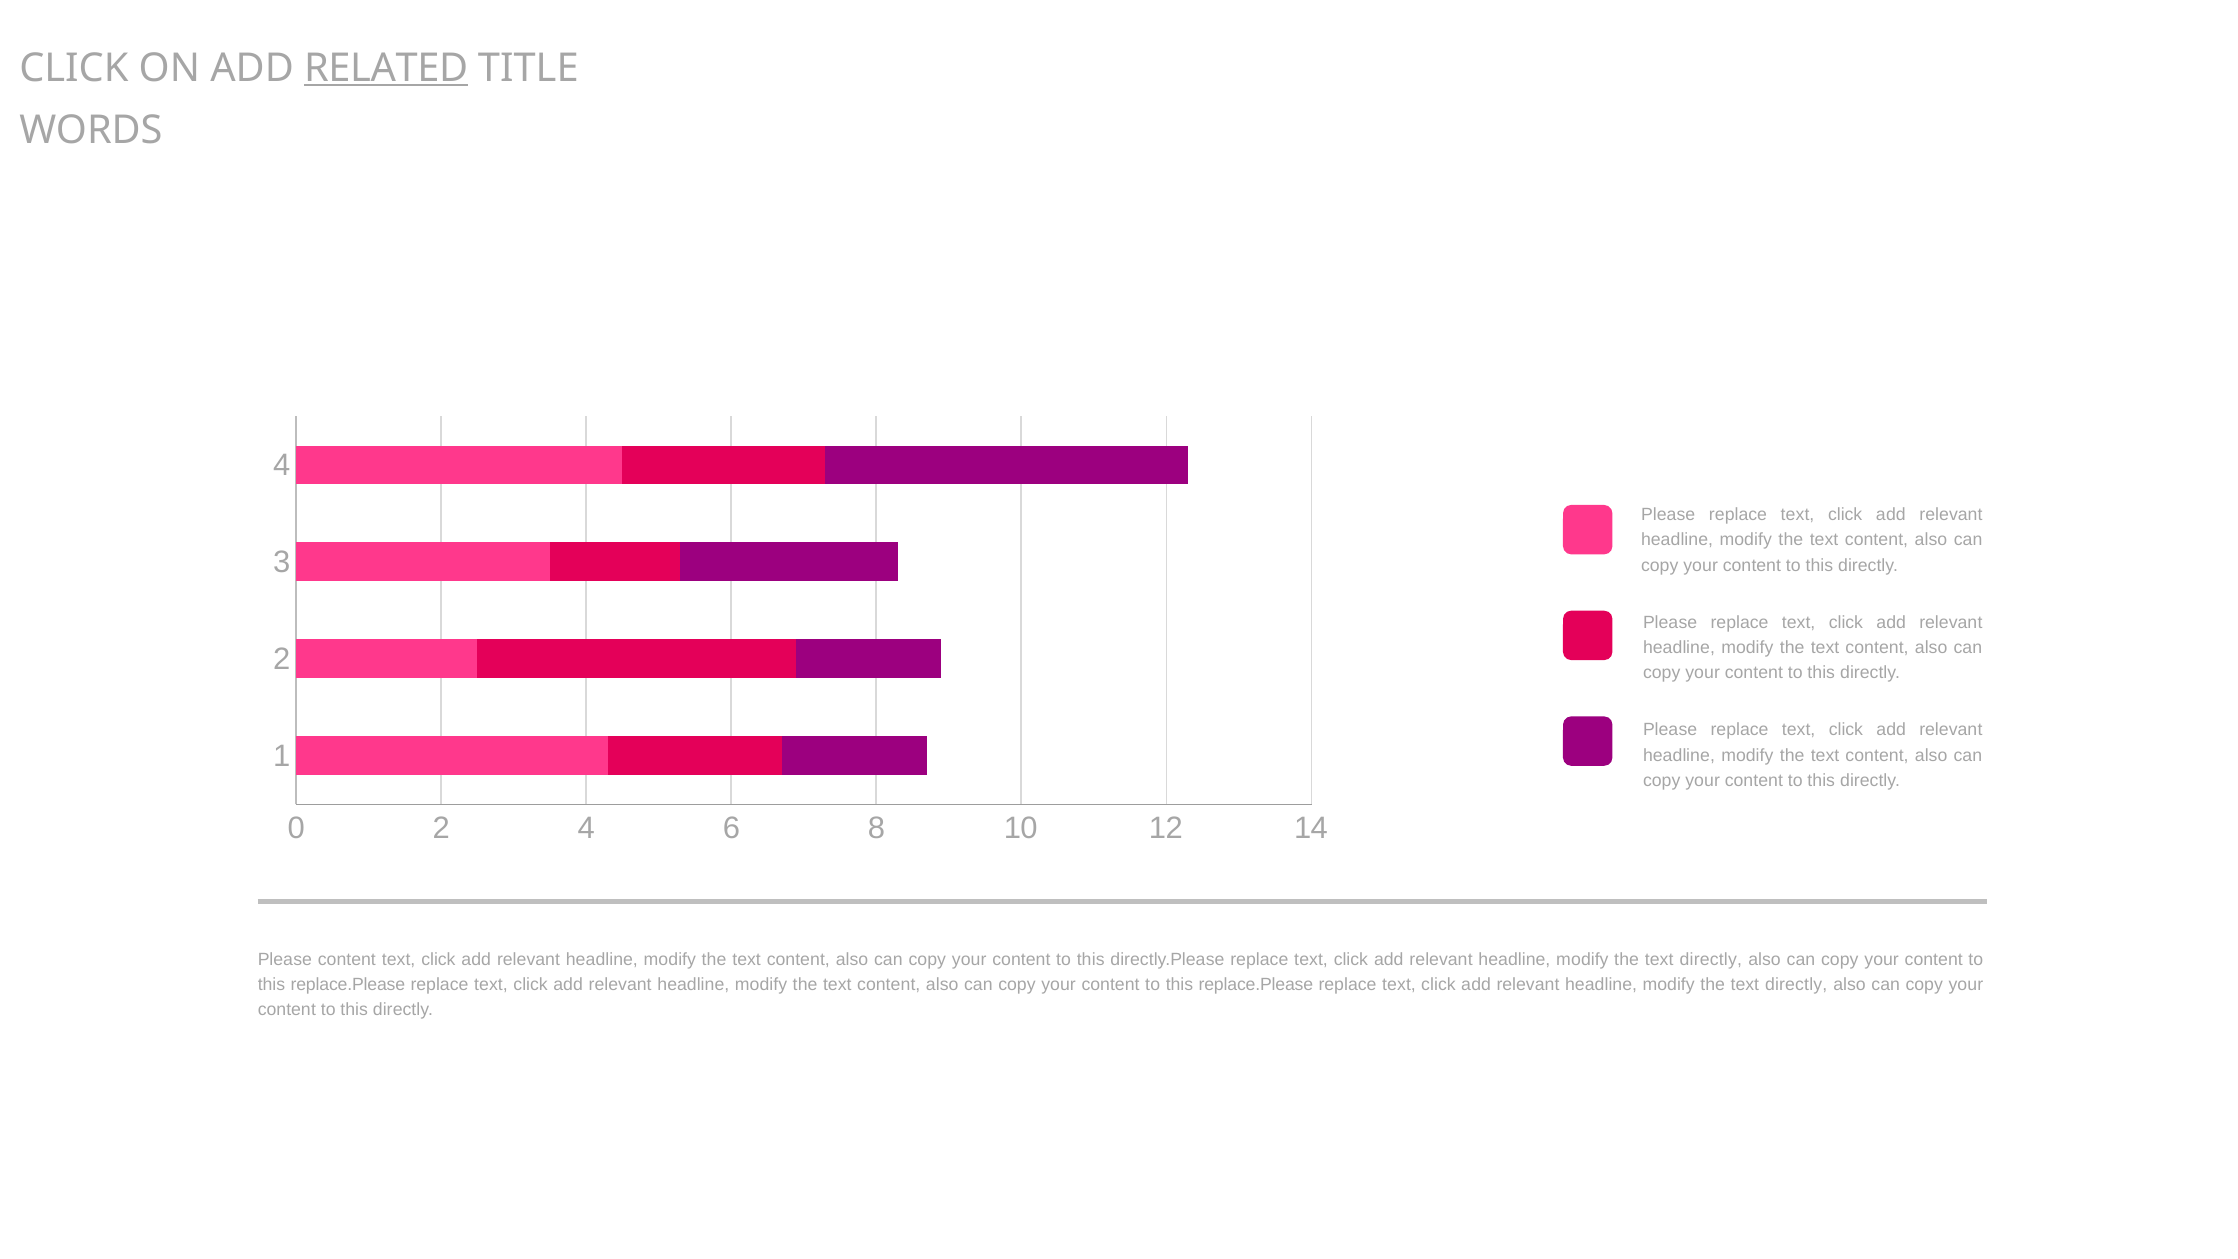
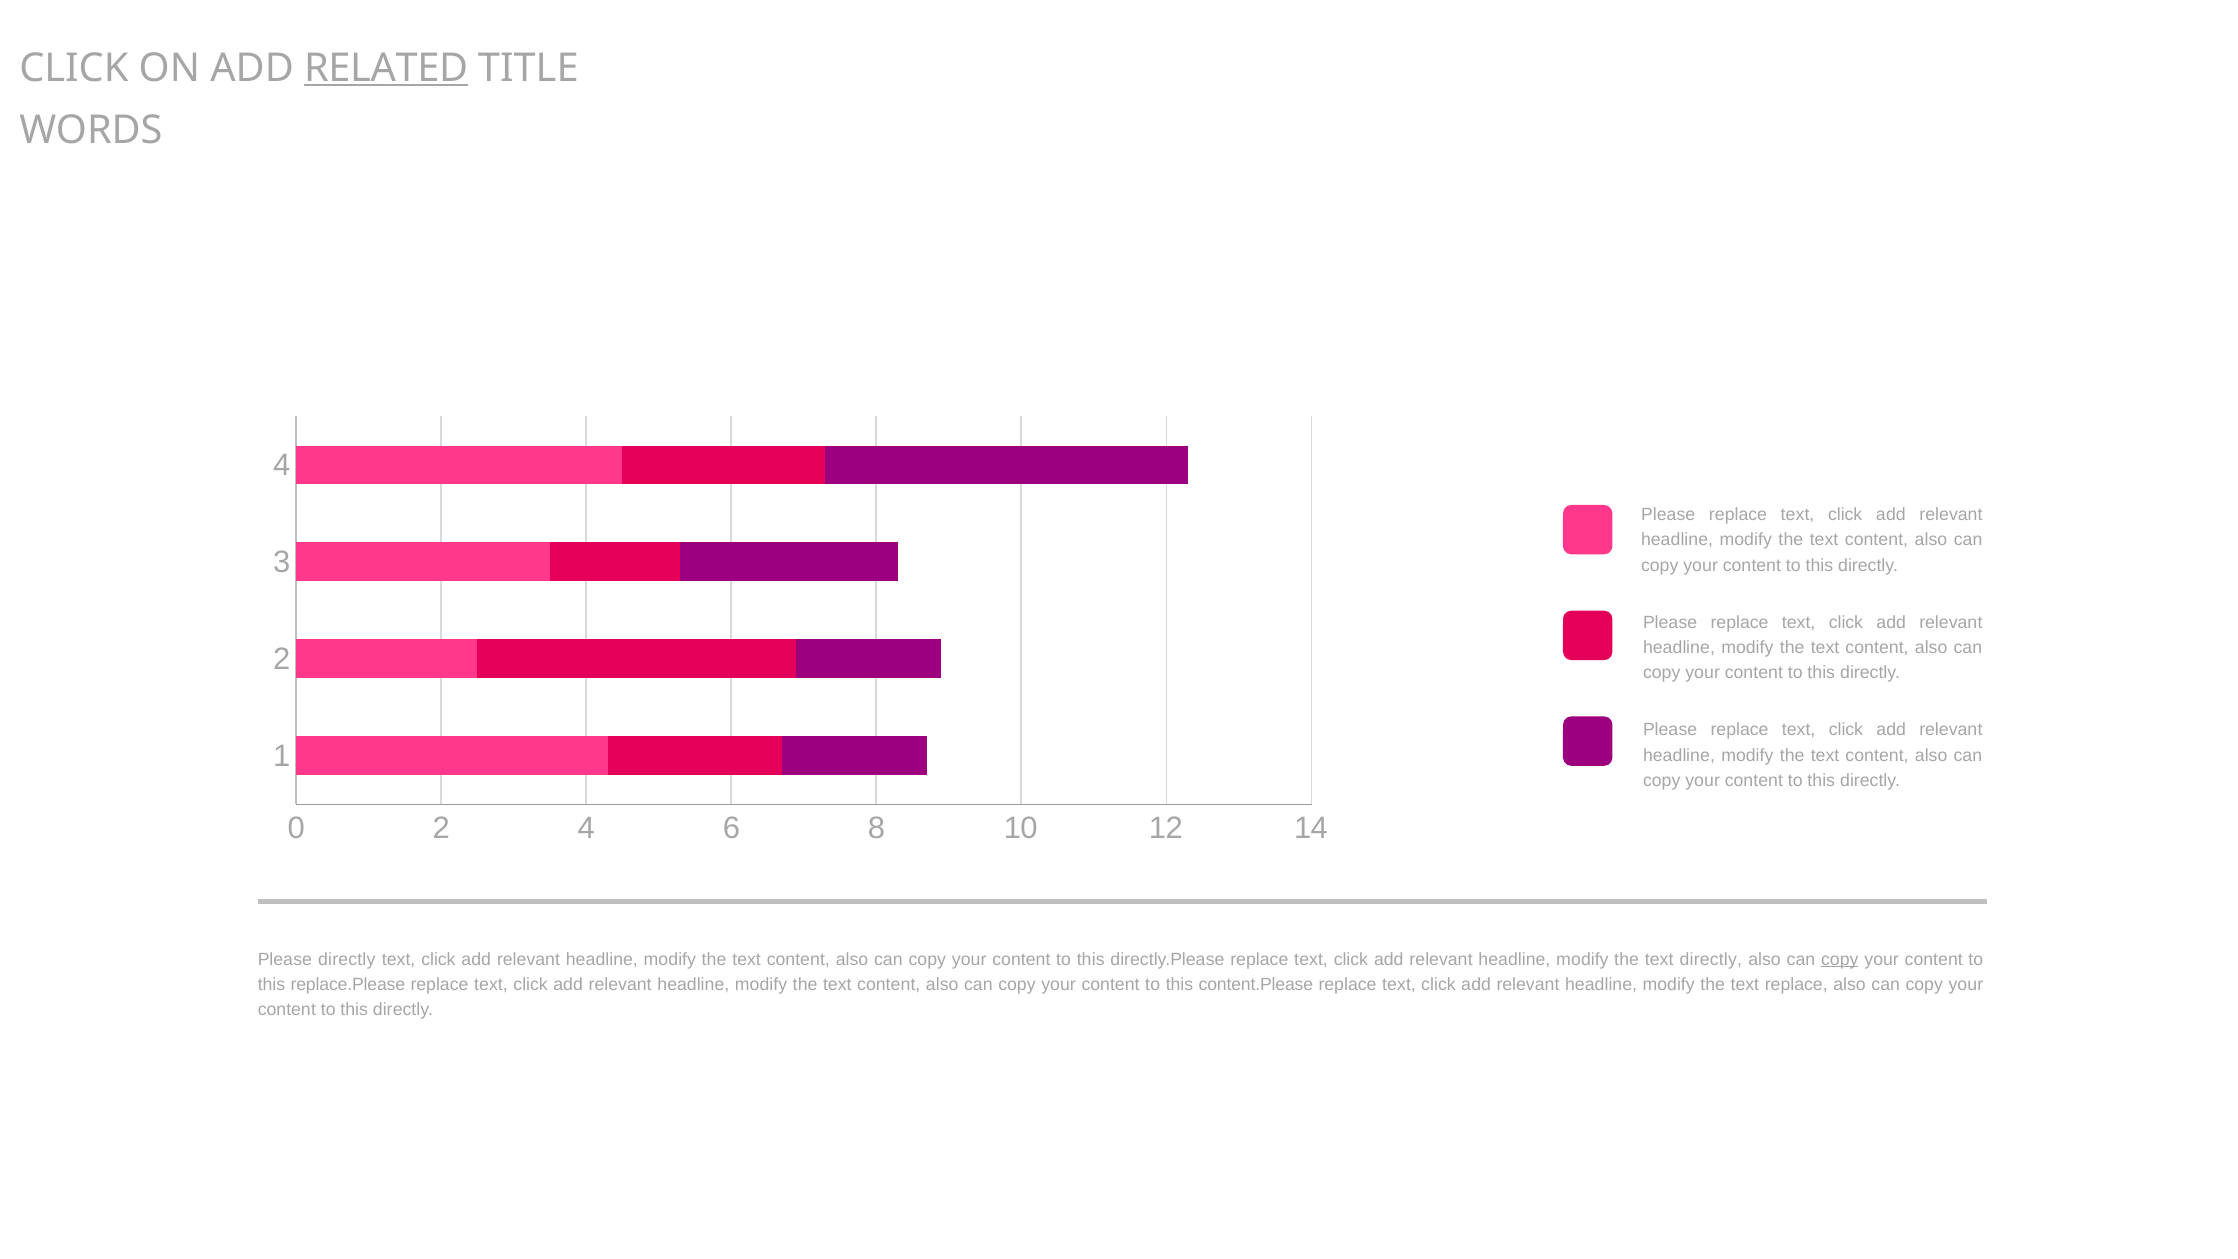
Please content: content -> directly
copy at (1840, 959) underline: none -> present
replace.Please at (1256, 984): replace.Please -> content.Please
directly at (1796, 984): directly -> replace
